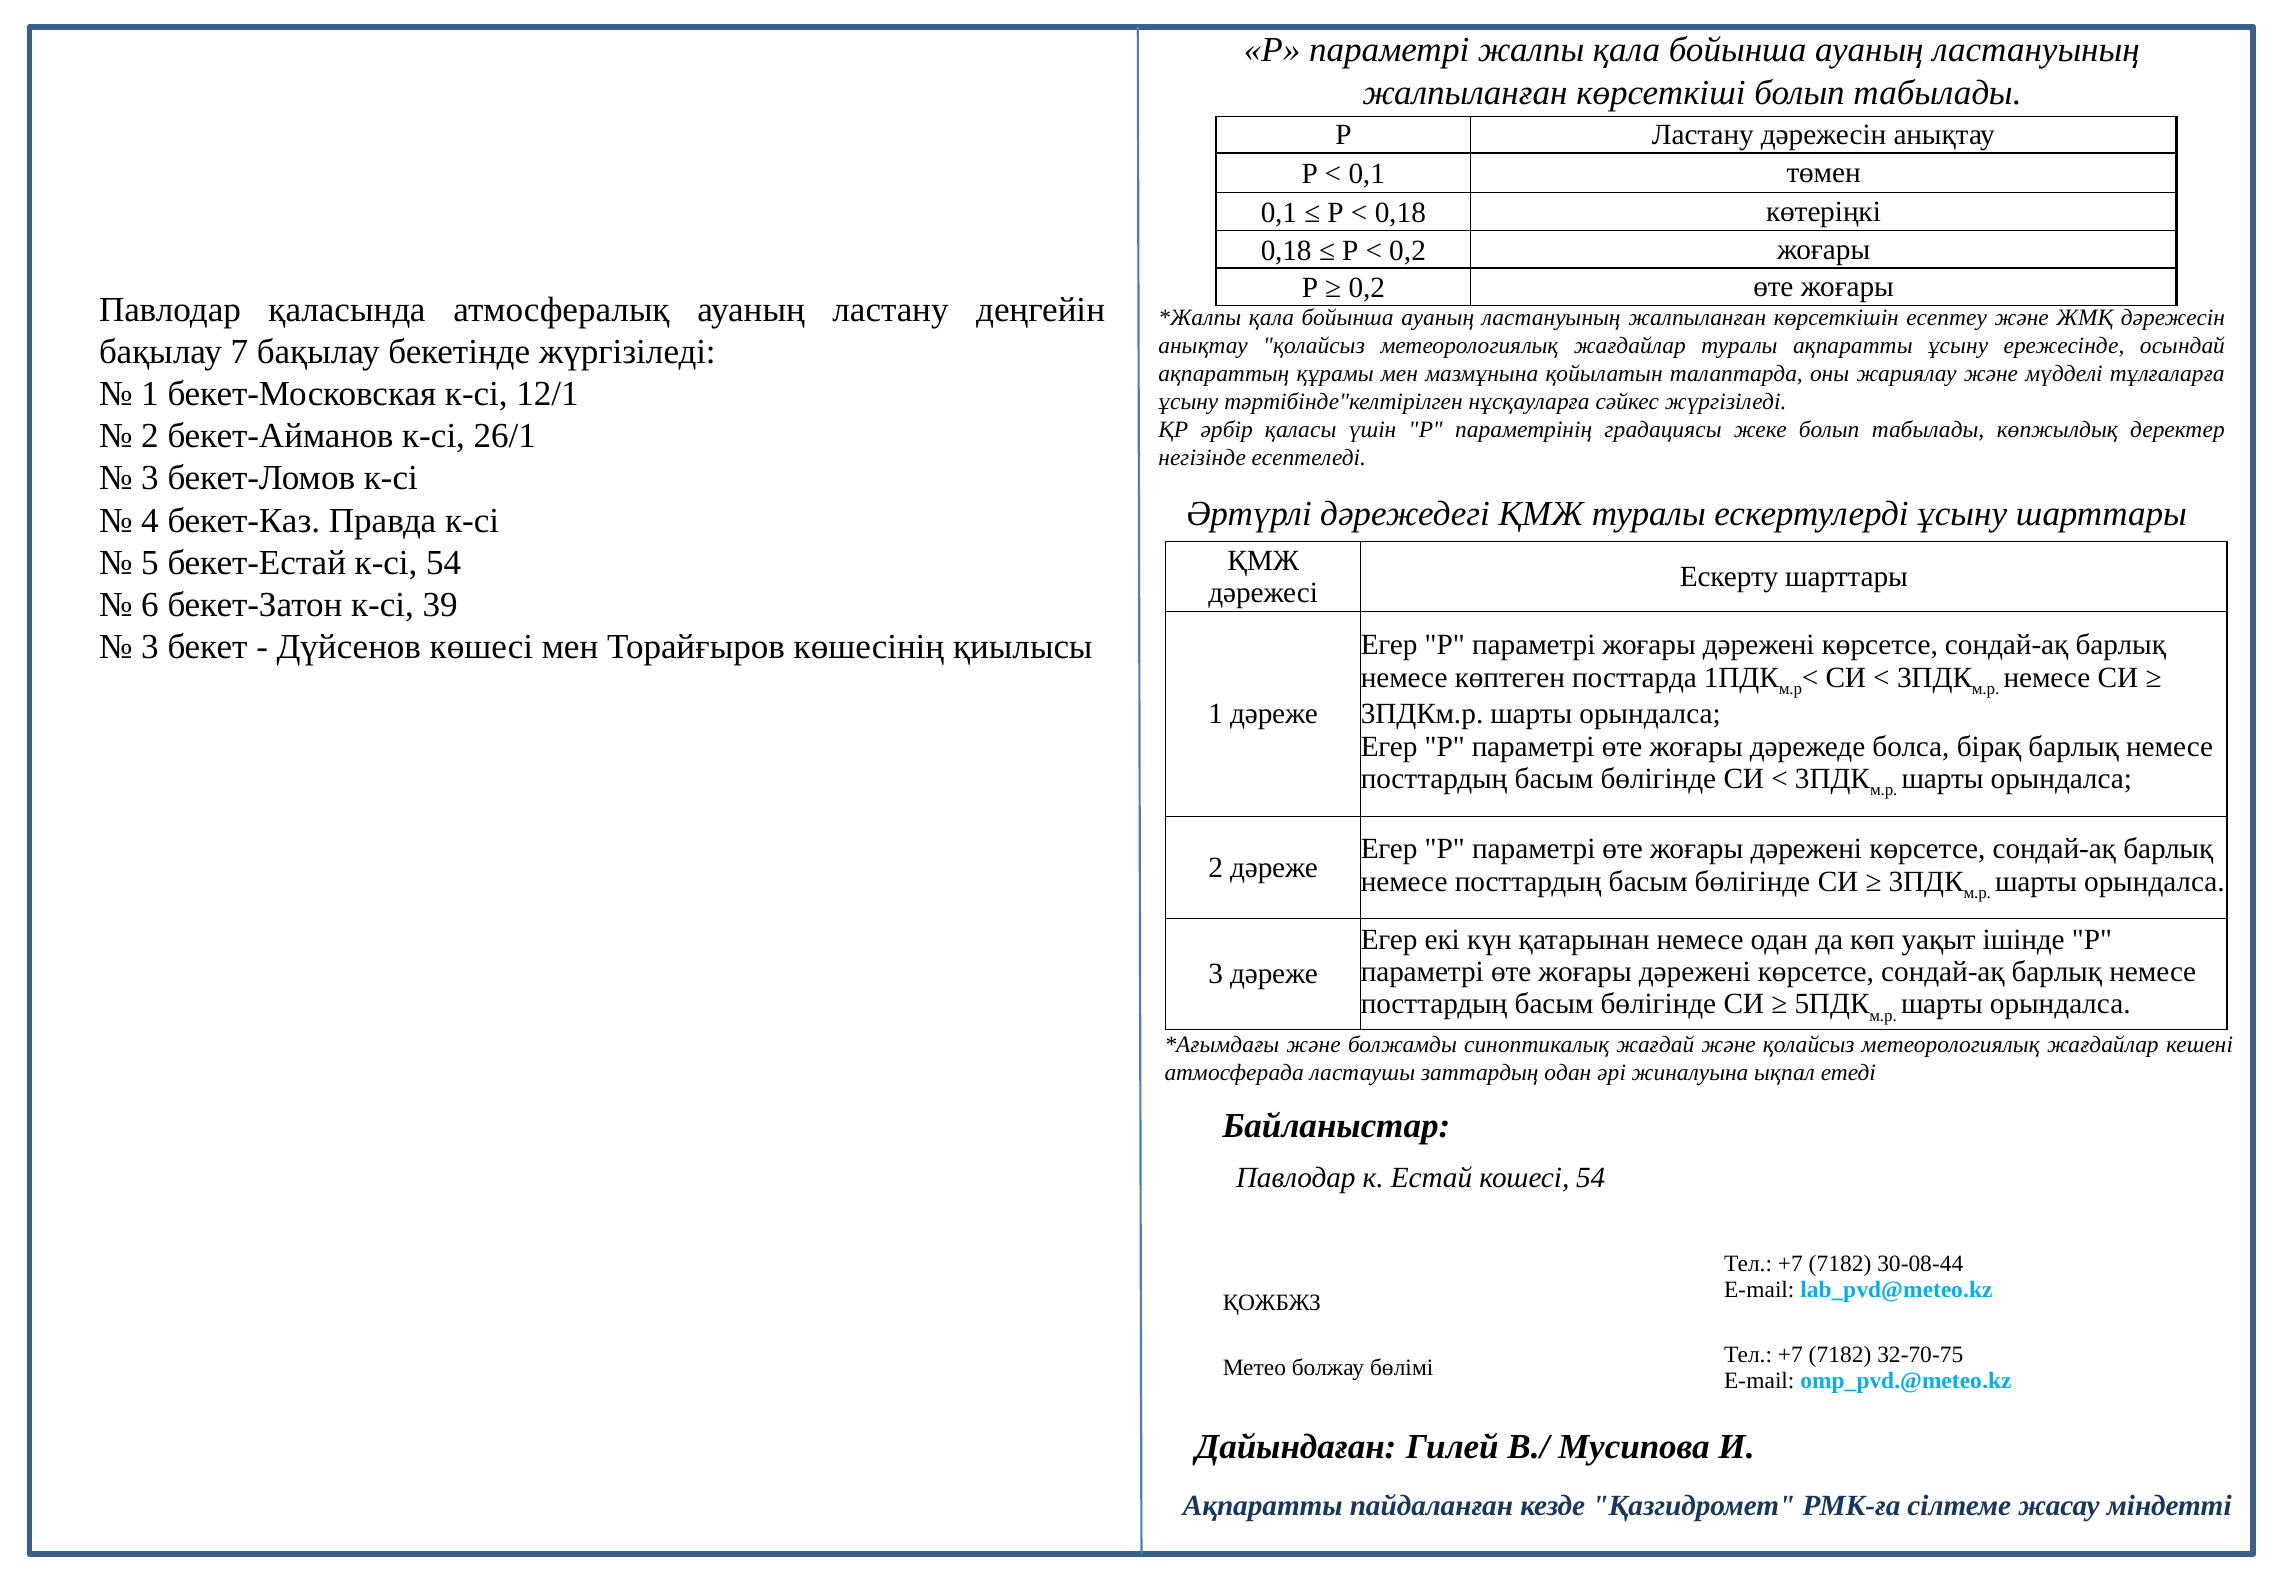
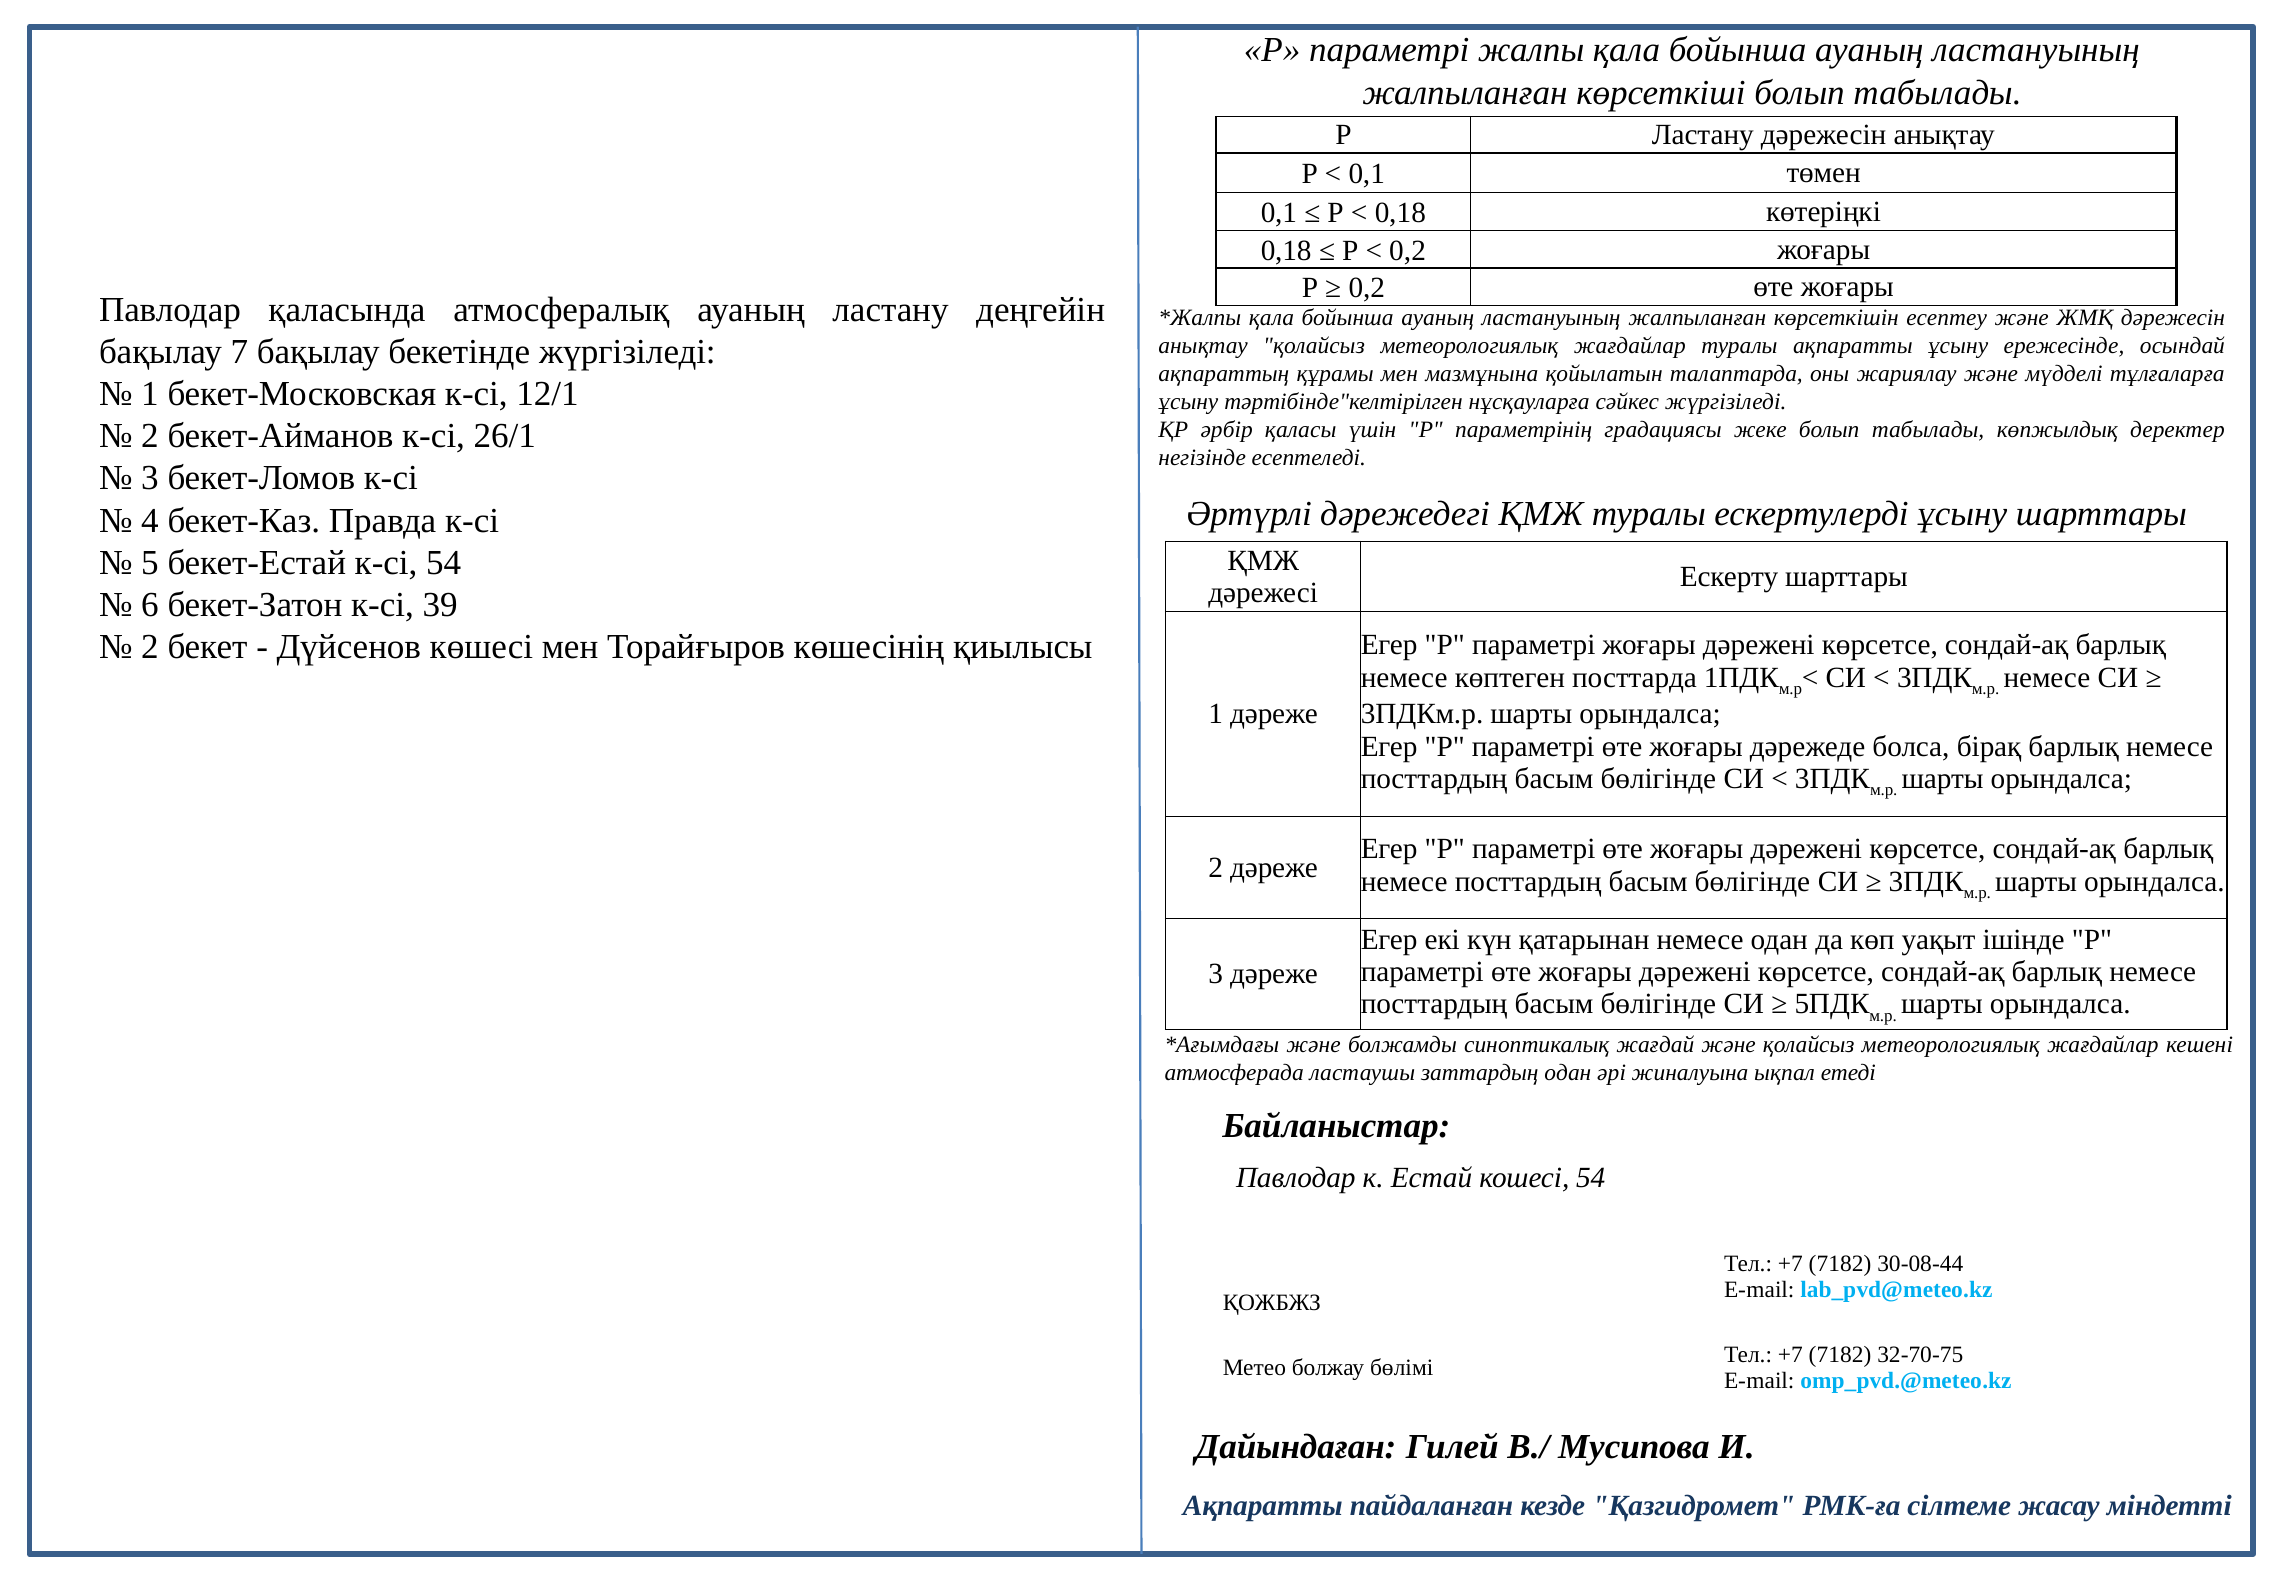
3 at (150, 647): 3 -> 2
